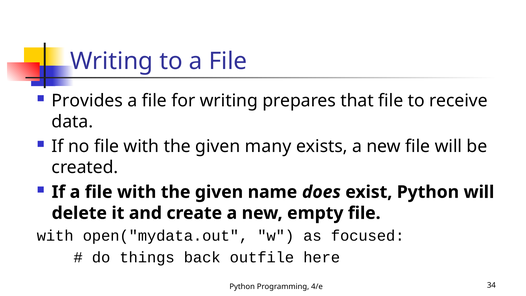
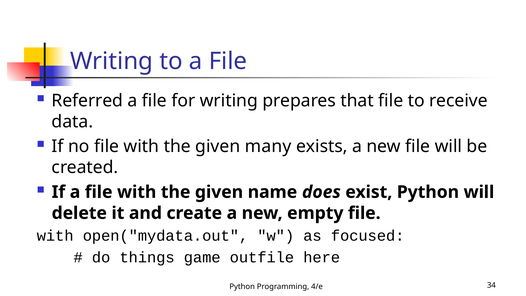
Provides: Provides -> Referred
back: back -> game
